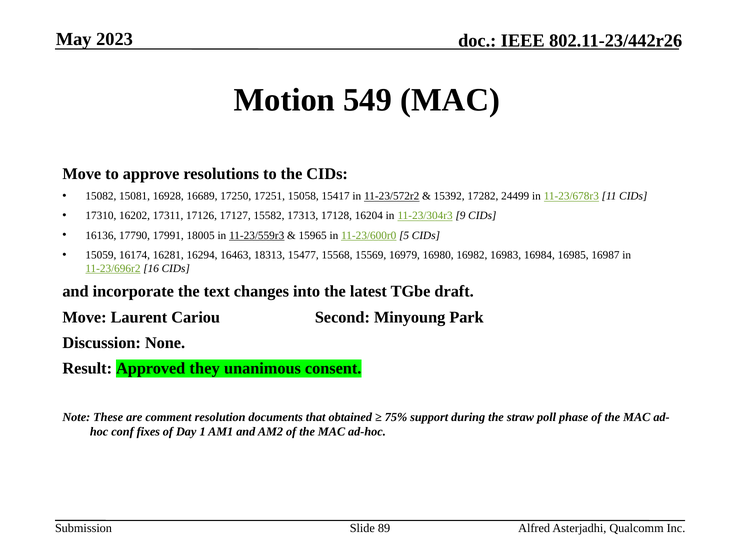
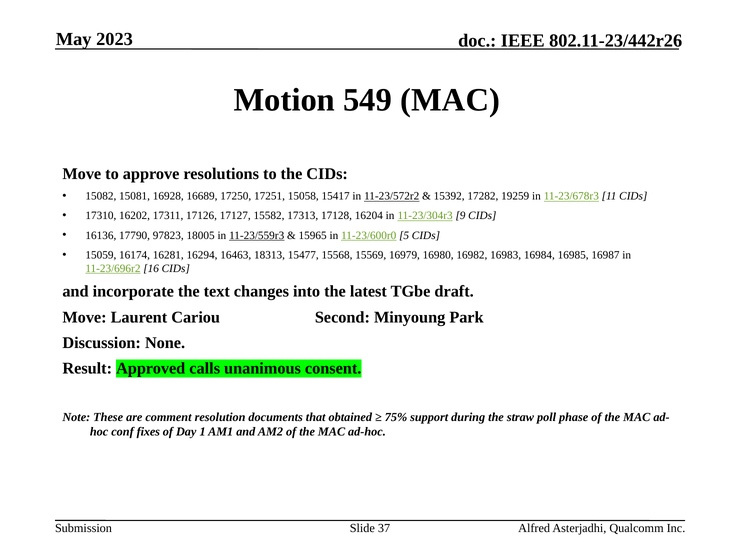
24499: 24499 -> 19259
17991: 17991 -> 97823
they: they -> calls
89: 89 -> 37
